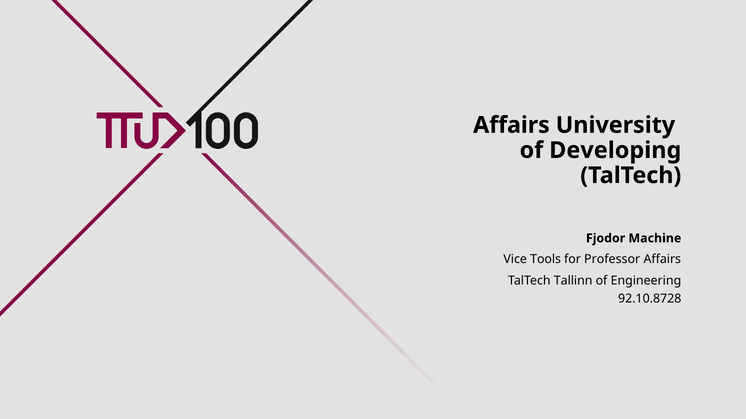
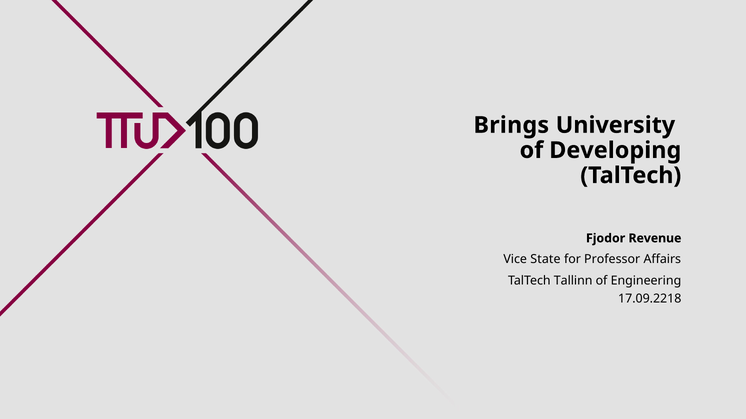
Affairs at (511, 125): Affairs -> Brings
Machine: Machine -> Revenue
Tools: Tools -> State
92.10.8728: 92.10.8728 -> 17.09.2218
